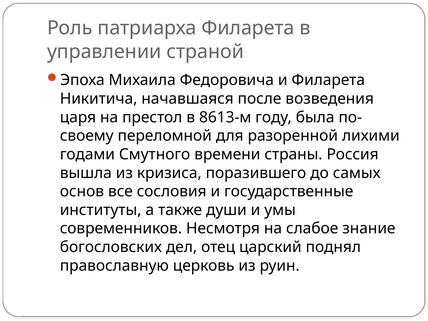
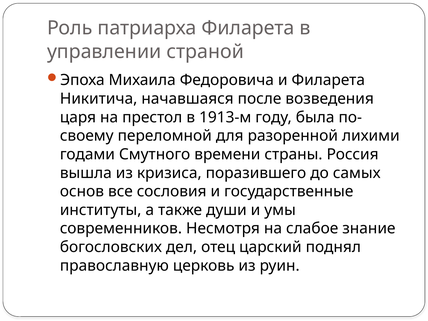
8613-м: 8613-м -> 1913-м
